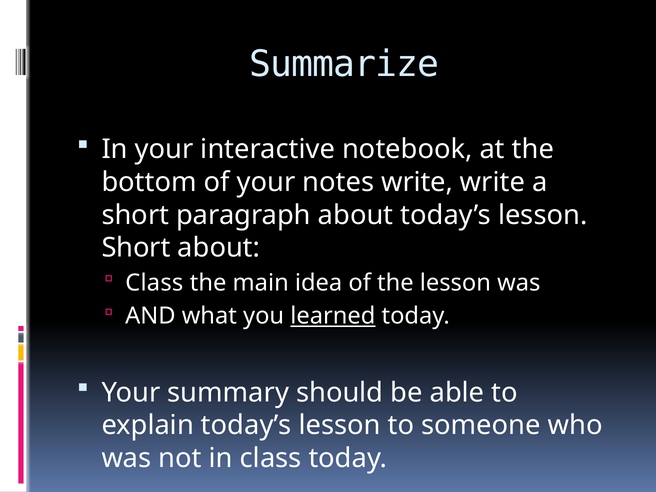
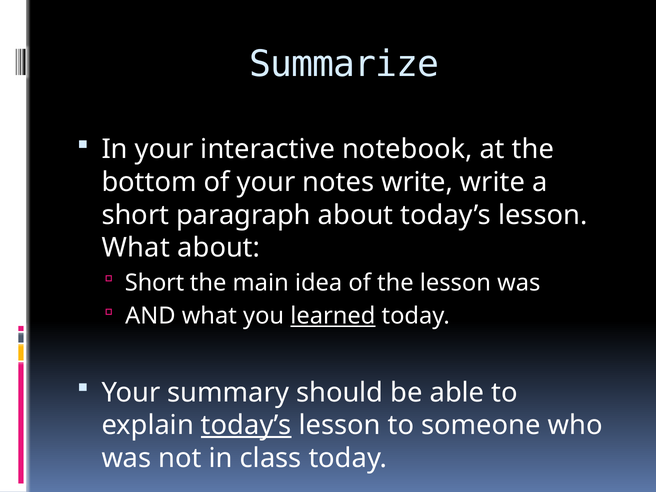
Short at (136, 248): Short -> What
Class at (154, 283): Class -> Short
today’s at (246, 425) underline: none -> present
